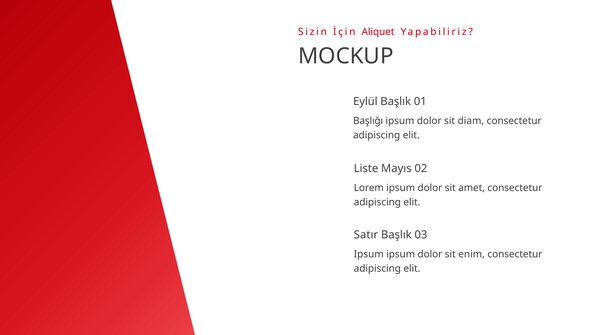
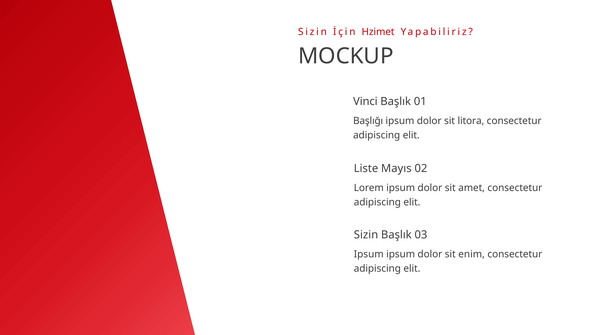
Aliquet: Aliquet -> Hzimet
Eylül: Eylül -> Vinci
diam: diam -> litora
Satır at (366, 235): Satır -> Sizin
